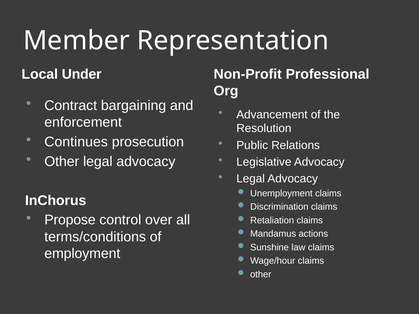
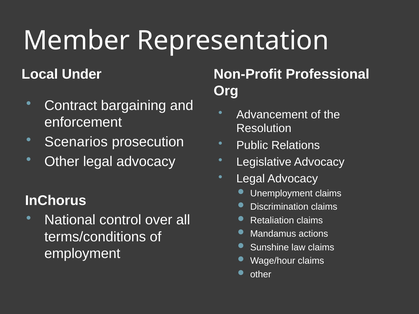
Continues: Continues -> Scenarios
Propose: Propose -> National
